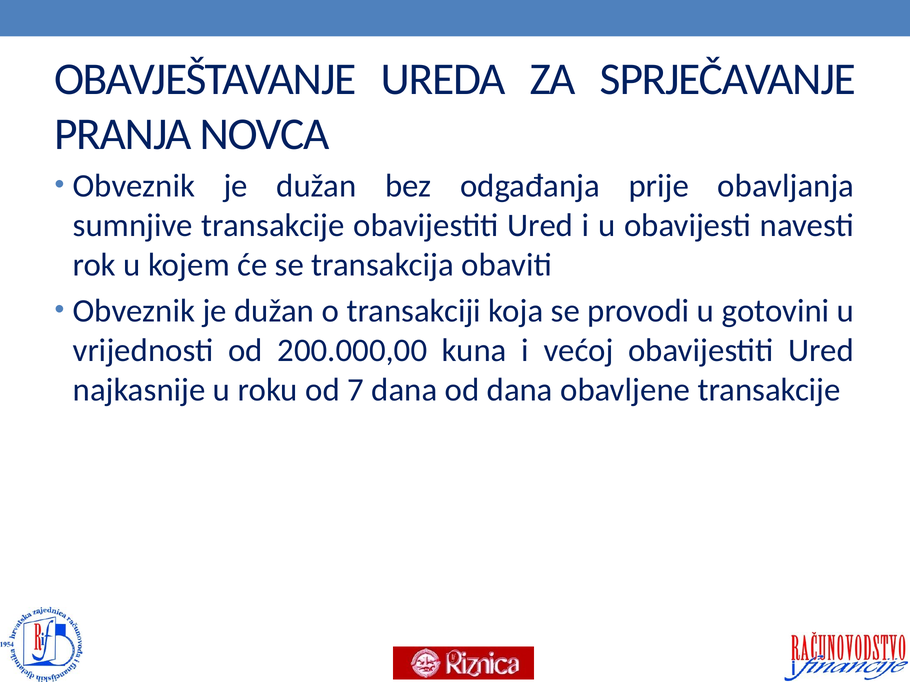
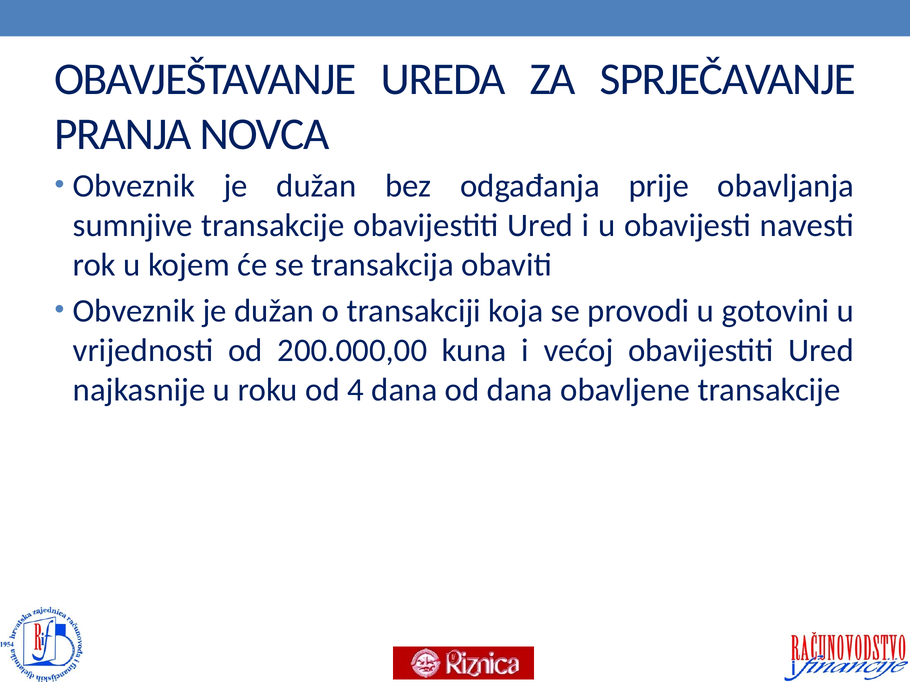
7: 7 -> 4
